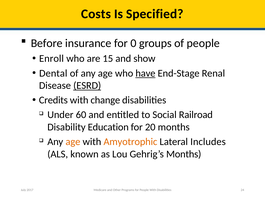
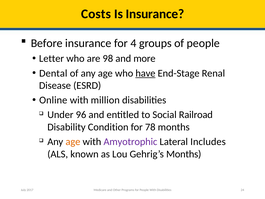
Is Specified: Specified -> Insurance
0: 0 -> 4
Enroll: Enroll -> Letter
15: 15 -> 98
show: show -> more
ESRD underline: present -> none
Credits: Credits -> Online
change: change -> million
60: 60 -> 96
Education: Education -> Condition
20: 20 -> 78
Amyotrophic colour: orange -> purple
